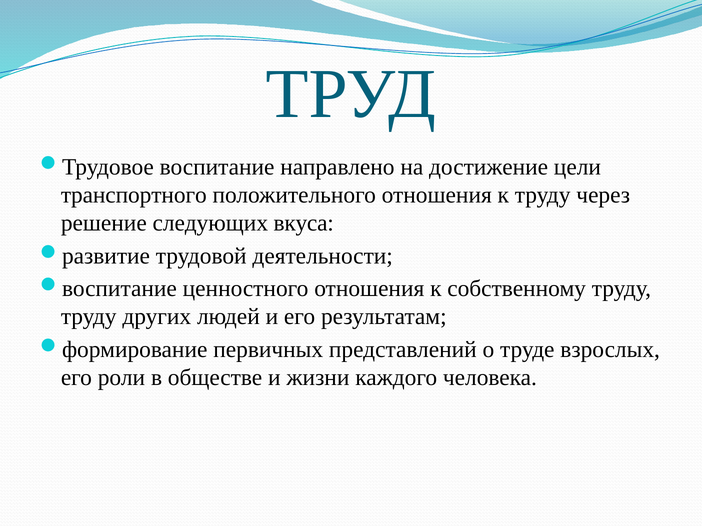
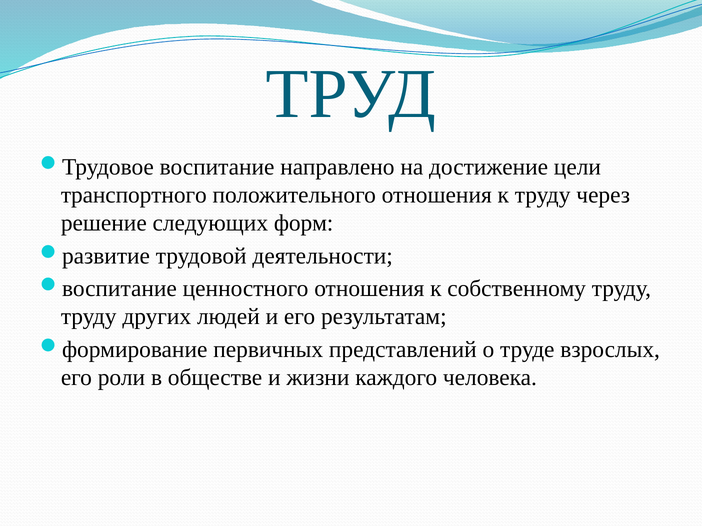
вкуса: вкуса -> форм
